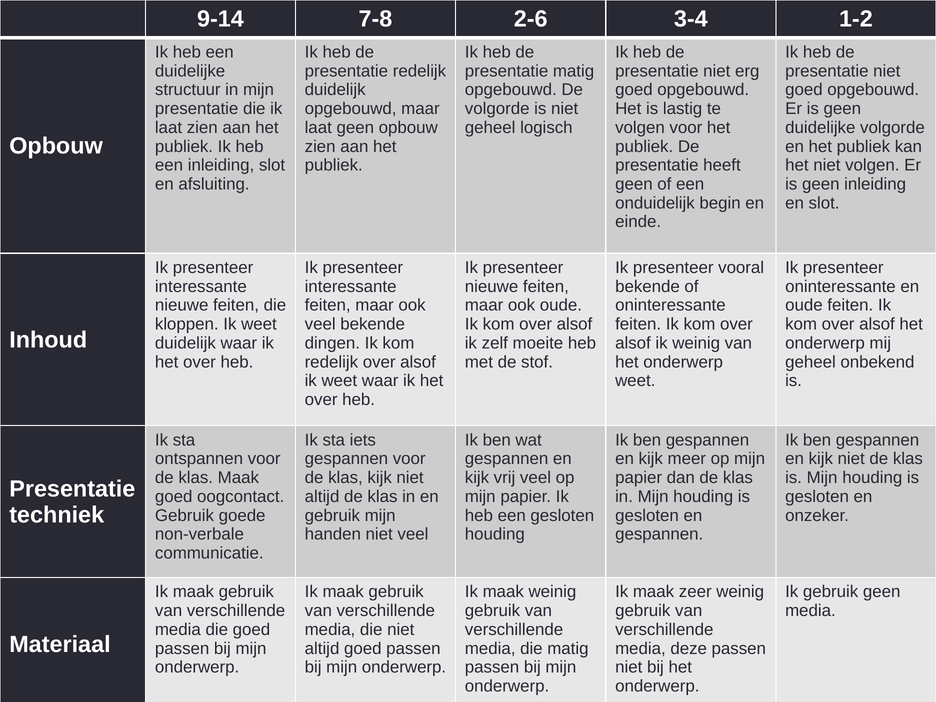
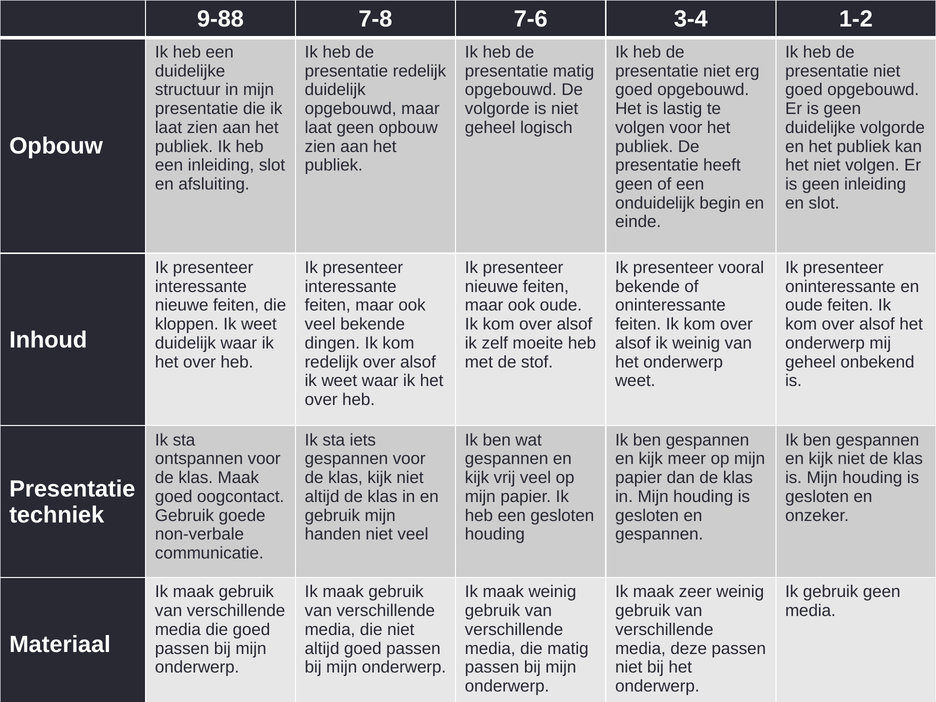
9-14: 9-14 -> 9-88
2-6: 2-6 -> 7-6
